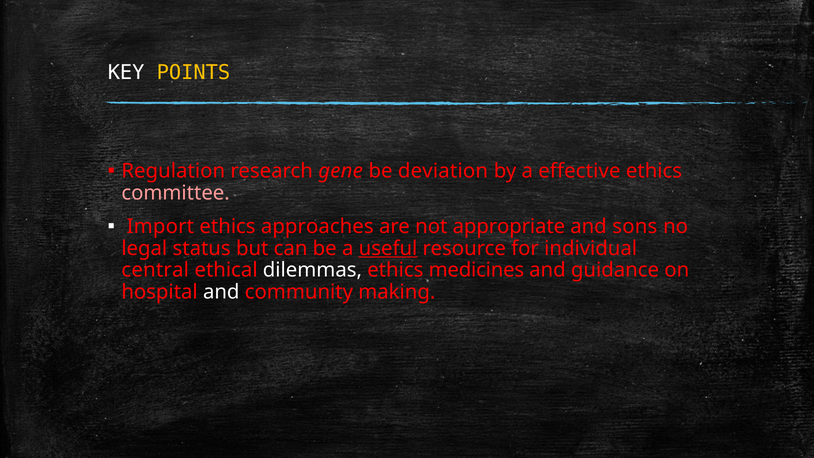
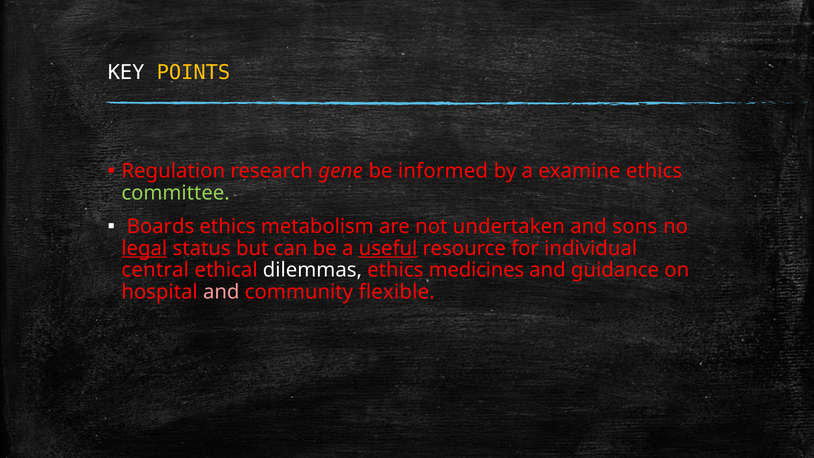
deviation: deviation -> informed
effective: effective -> examine
committee colour: pink -> light green
Import: Import -> Boards
approaches: approaches -> metabolism
appropriate: appropriate -> undertaken
legal underline: none -> present
and at (221, 292) colour: white -> pink
making: making -> flexible
